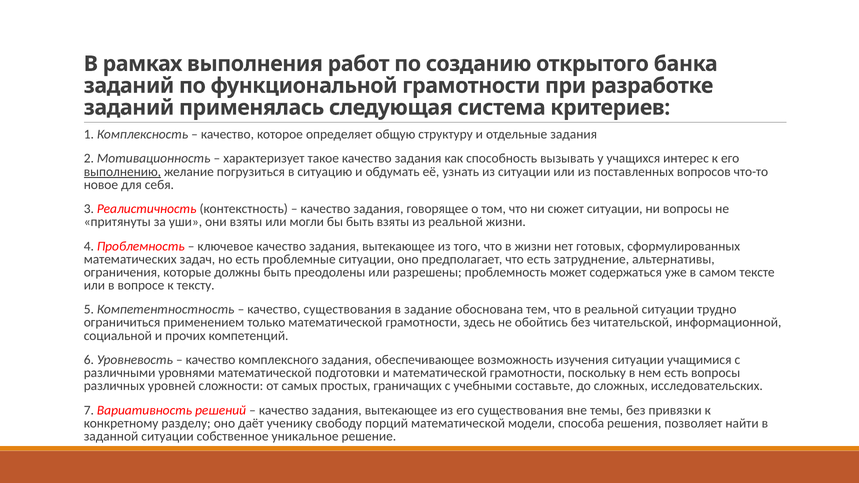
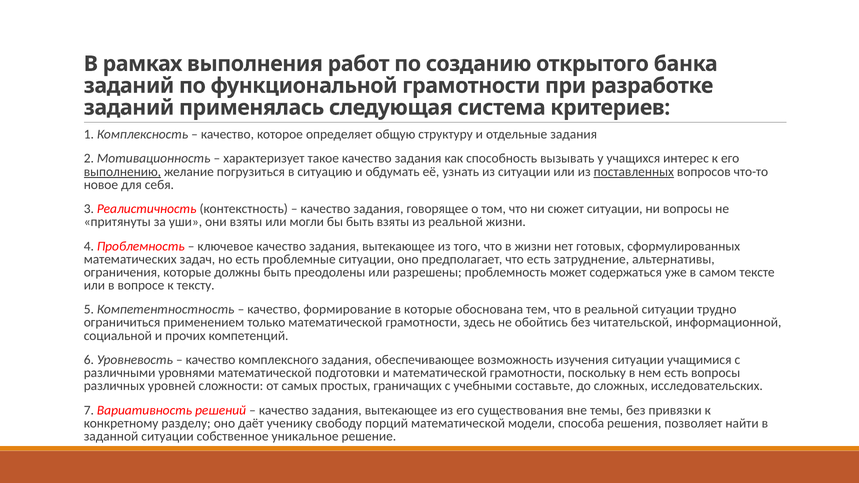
поставленных underline: none -> present
качество существования: существования -> формирование
в задание: задание -> которые
